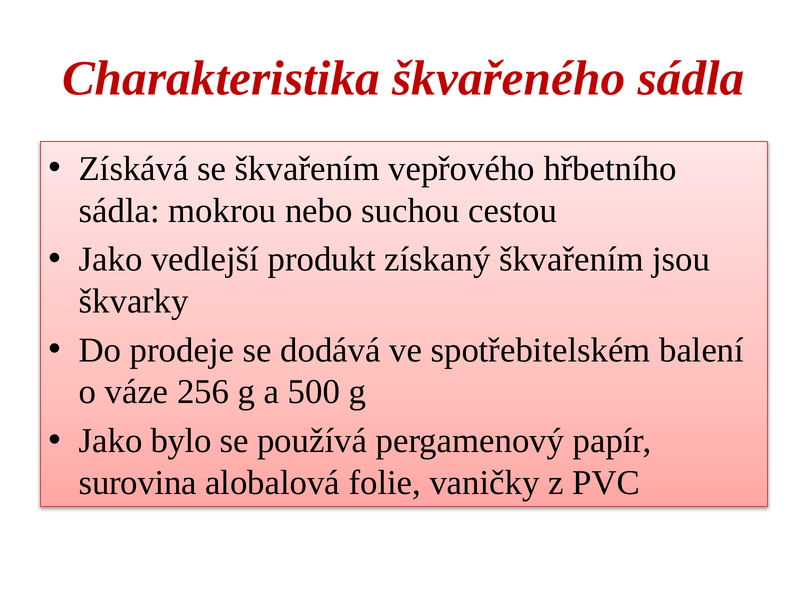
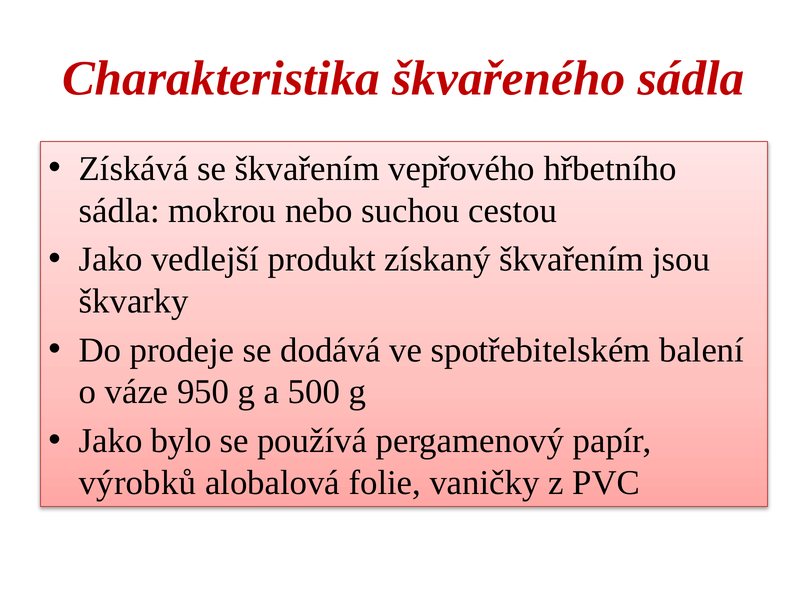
256: 256 -> 950
surovina: surovina -> výrobků
